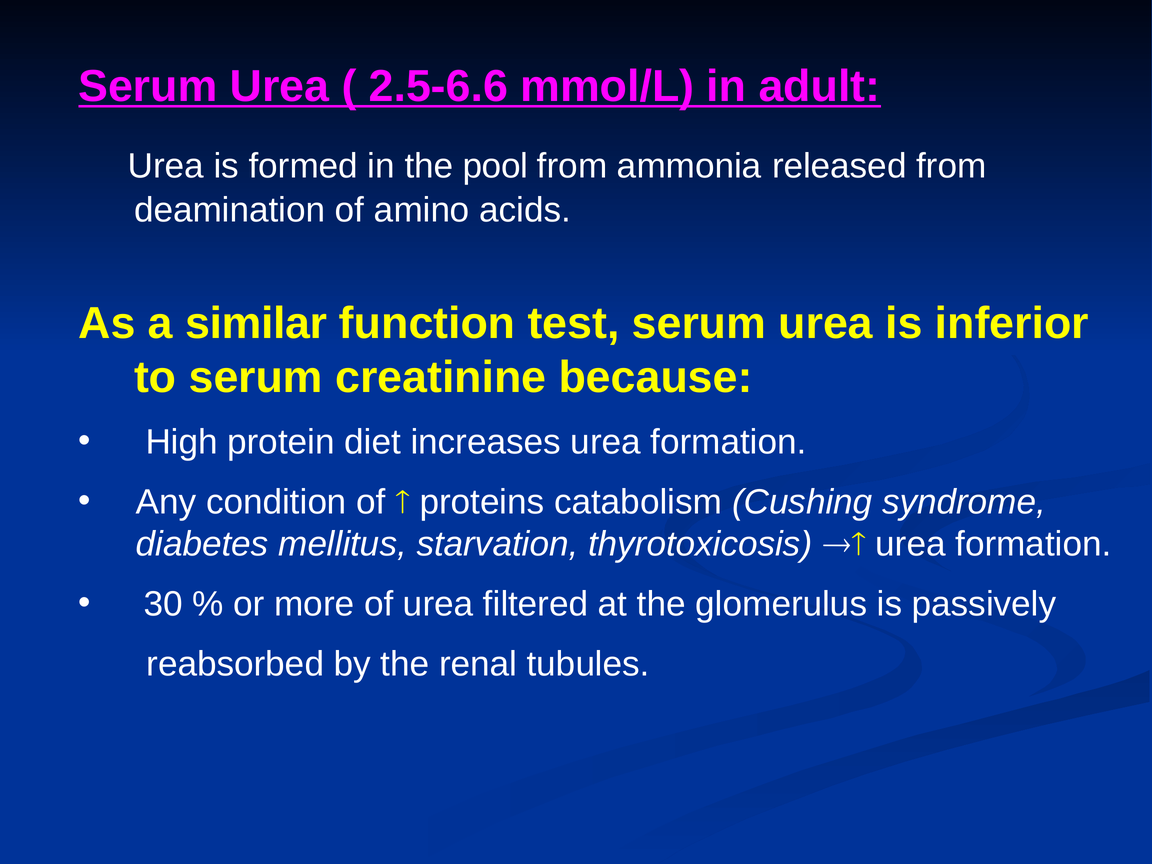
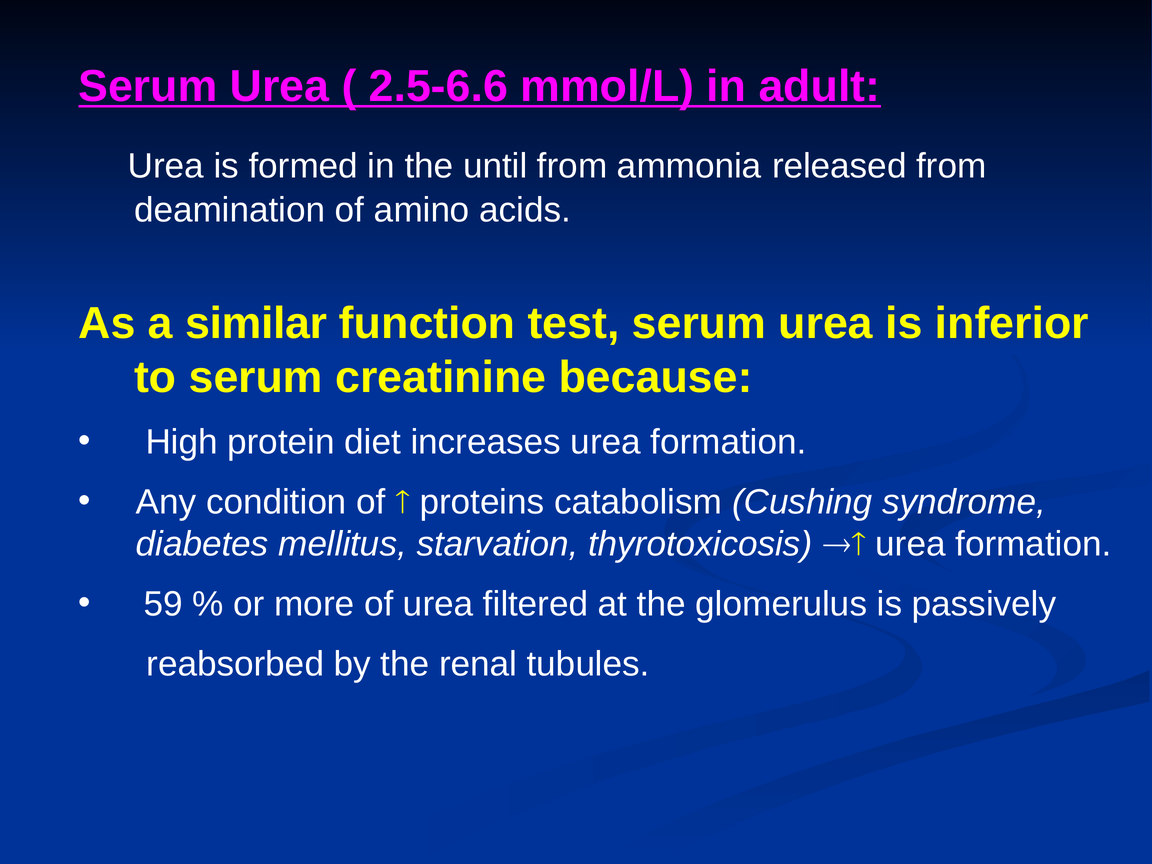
pool: pool -> until
30: 30 -> 59
